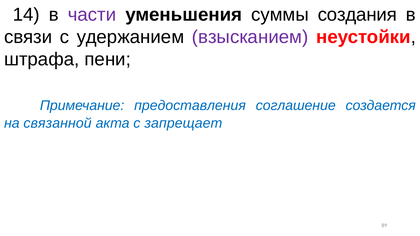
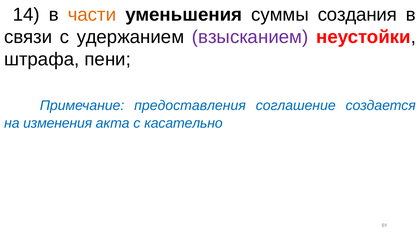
части colour: purple -> orange
связанной: связанной -> изменения
запрещает: запрещает -> касательно
